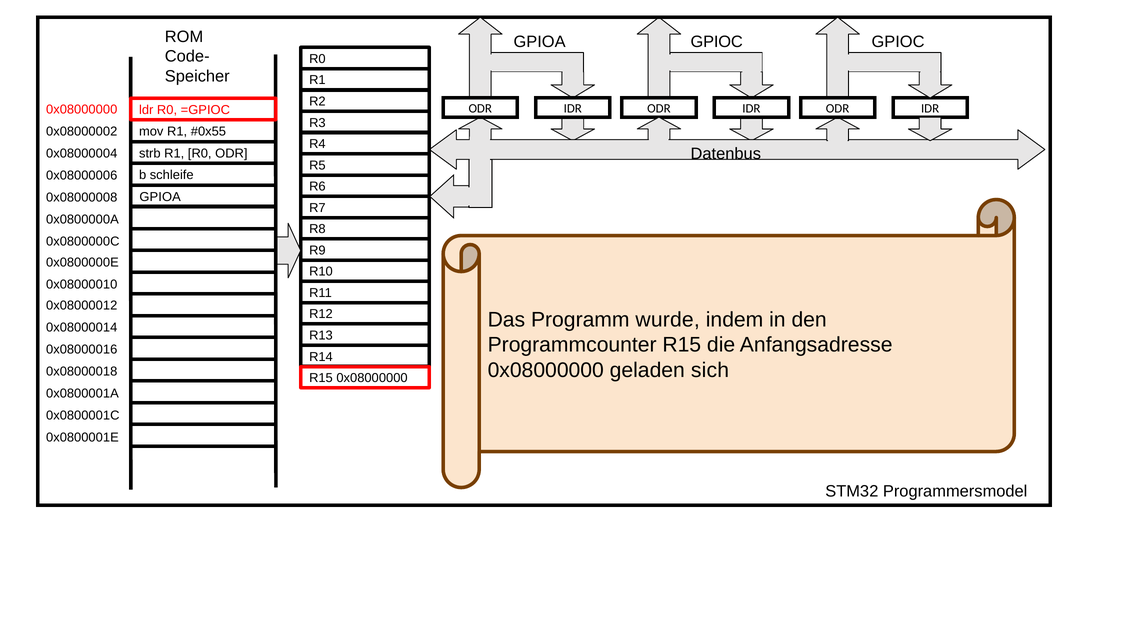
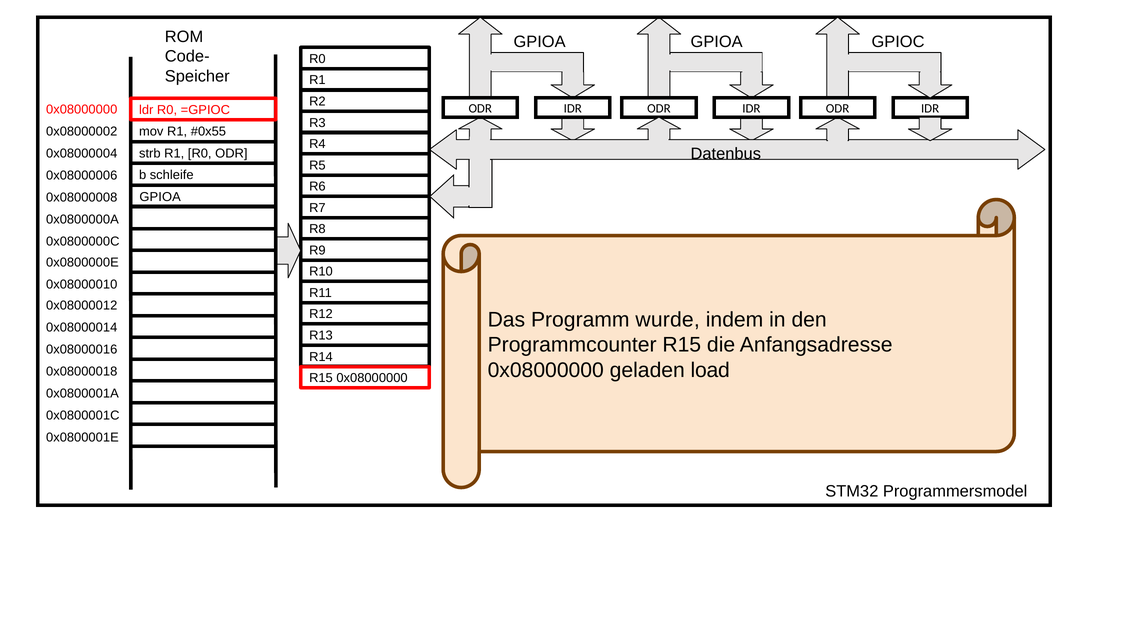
GPIOC at (717, 42): GPIOC -> GPIOA
sich: sich -> load
